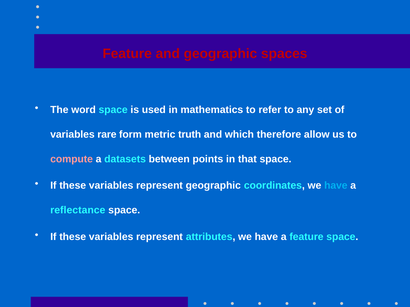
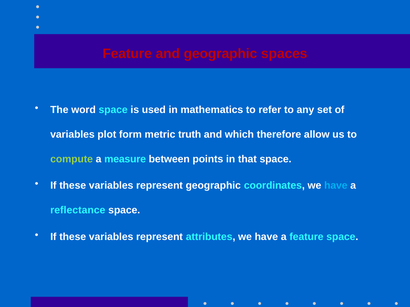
rare: rare -> plot
compute colour: pink -> light green
datasets: datasets -> measure
